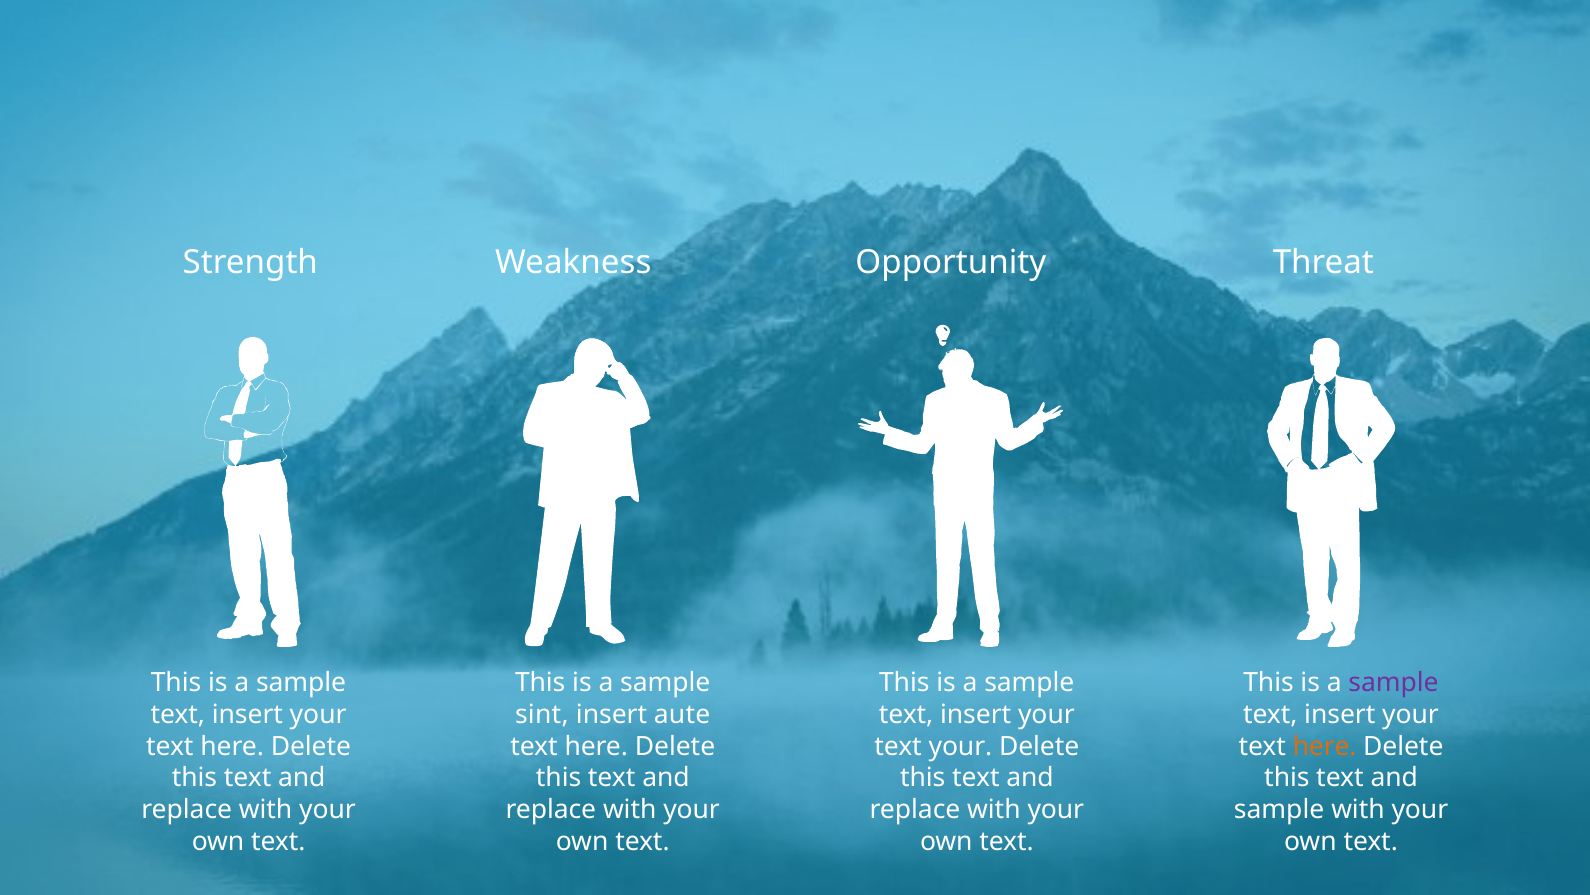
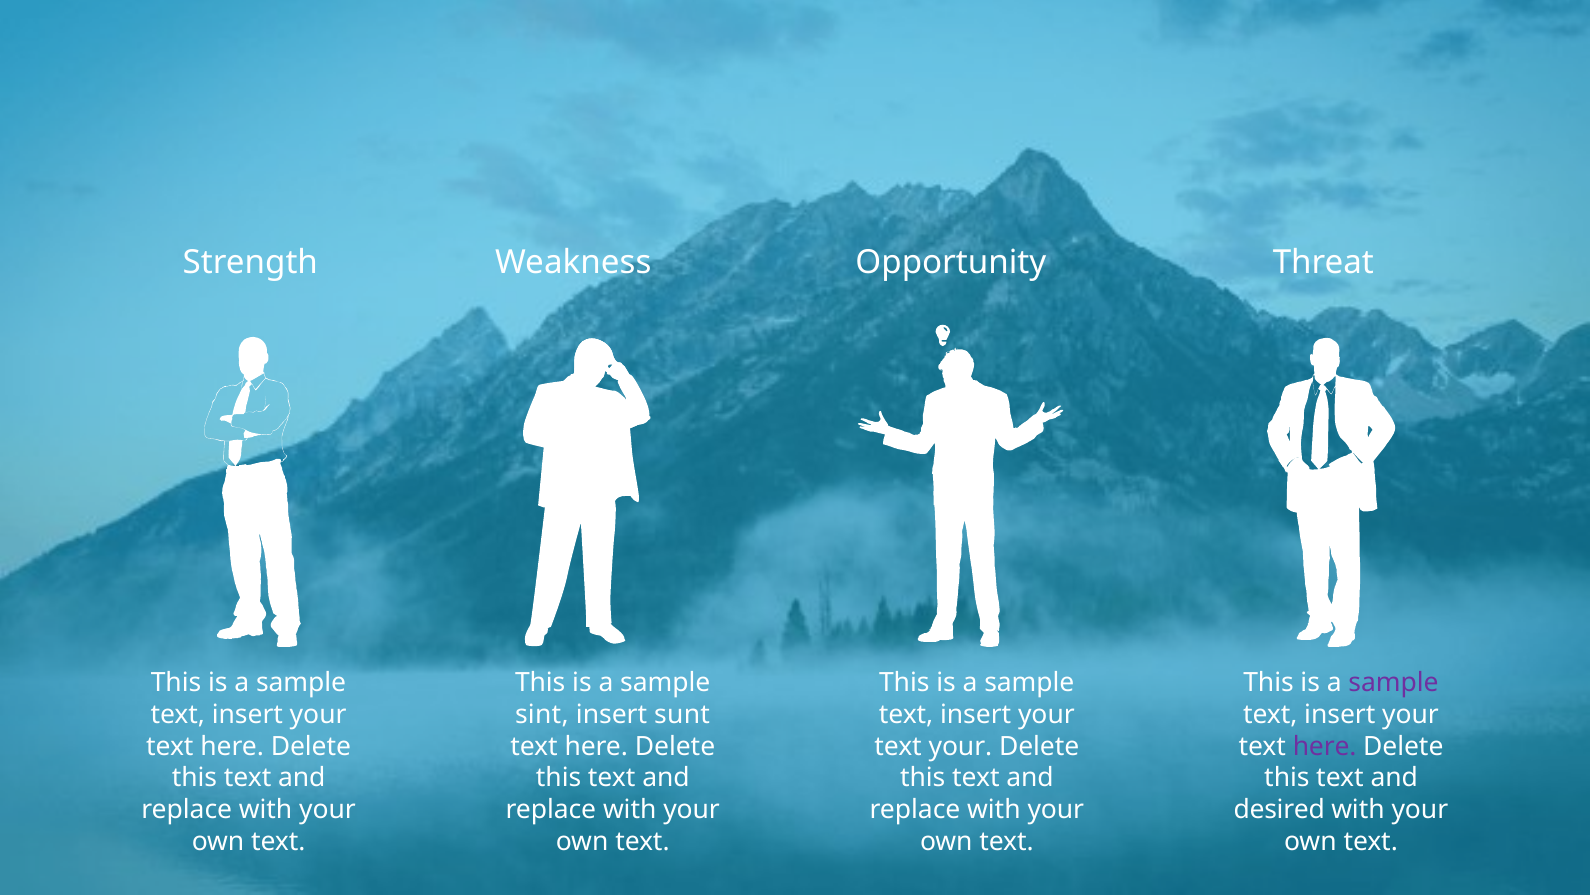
aute: aute -> sunt
here at (1325, 746) colour: orange -> purple
sample at (1279, 809): sample -> desired
